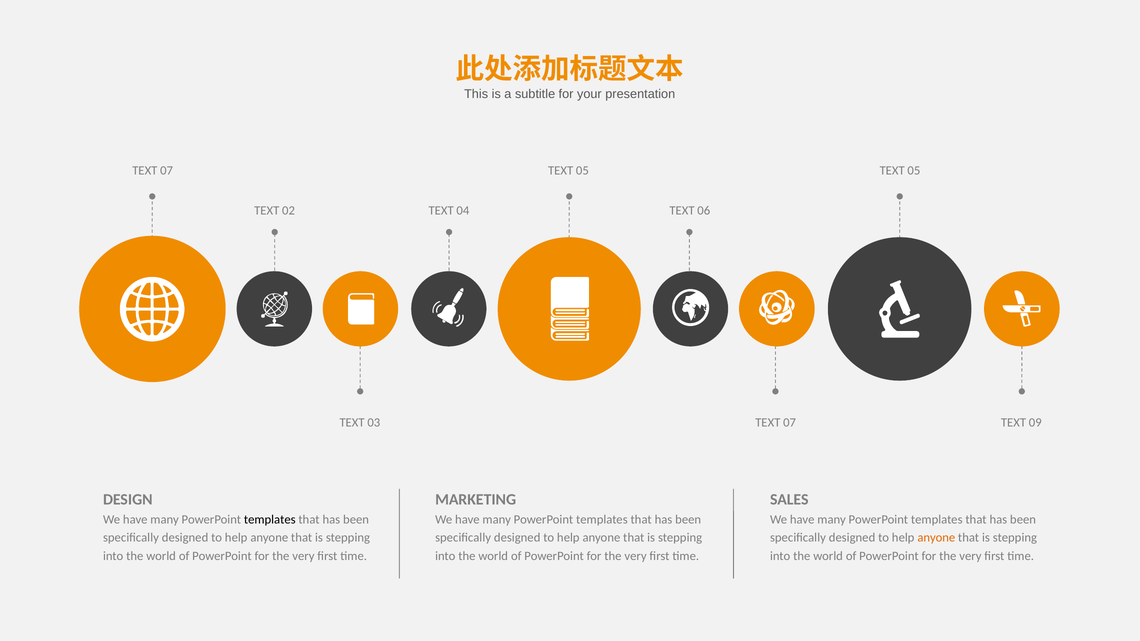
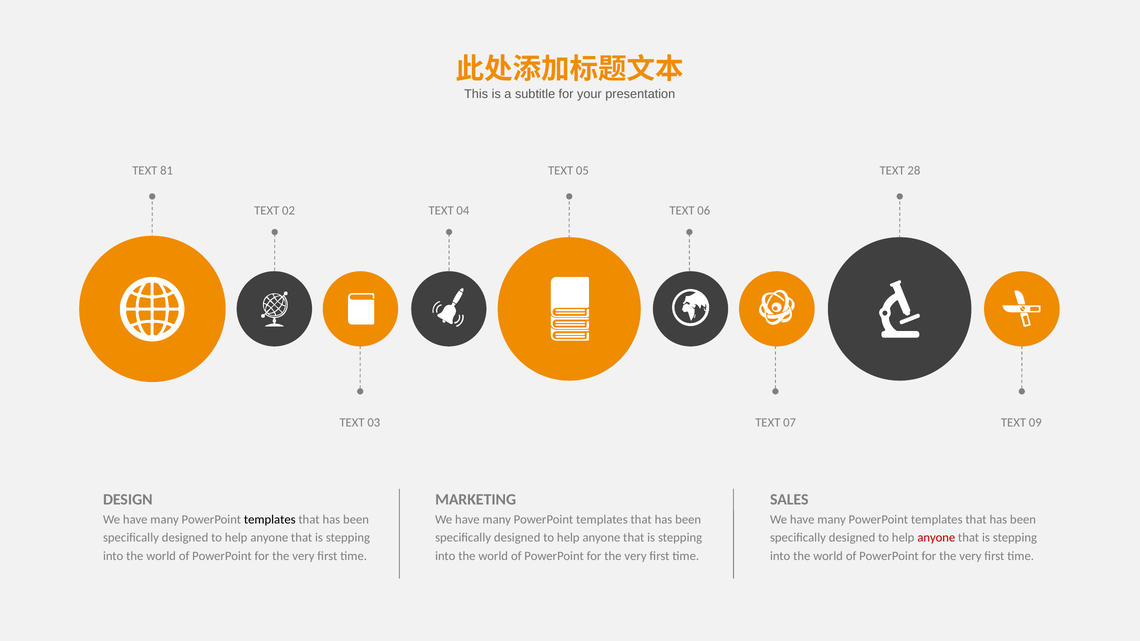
07 at (167, 171): 07 -> 81
05 TEXT 05: 05 -> 28
anyone at (936, 538) colour: orange -> red
